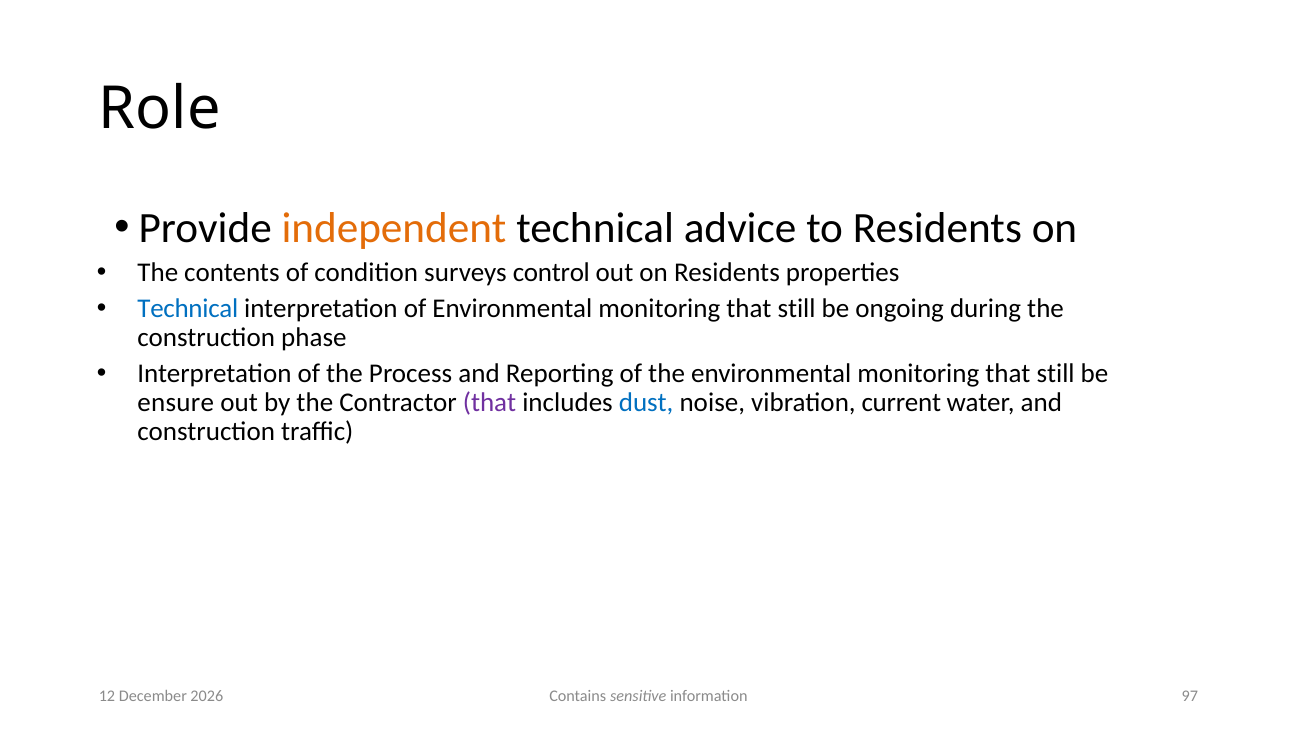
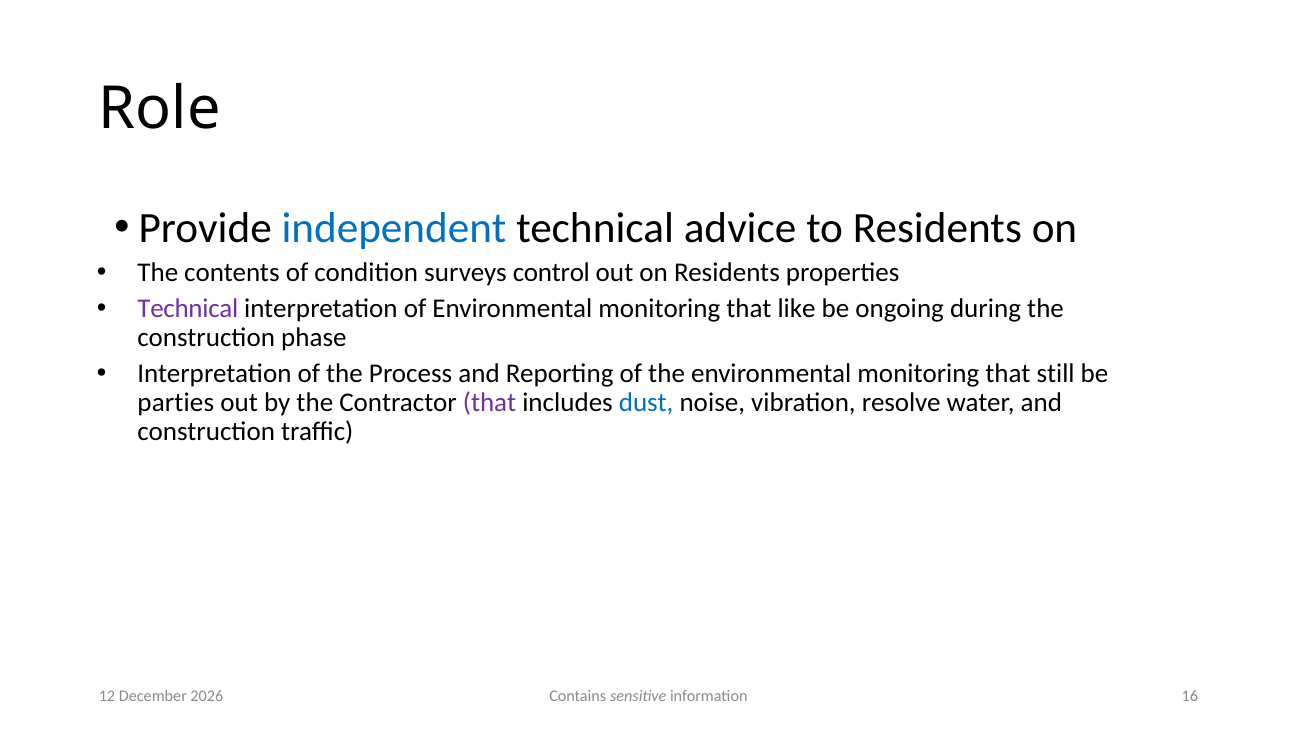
independent colour: orange -> blue
Technical at (188, 309) colour: blue -> purple
still at (797, 309): still -> like
ensure: ensure -> parties
current: current -> resolve
97: 97 -> 16
